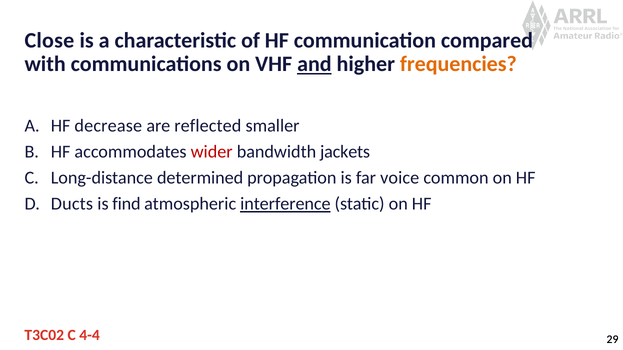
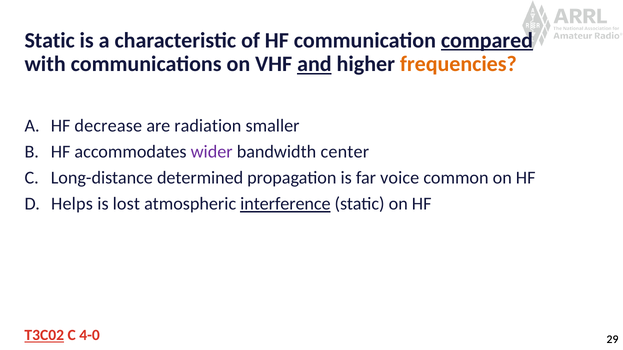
Close at (49, 40): Close -> Static
compared underline: none -> present
reflected: reflected -> radiation
wider colour: red -> purple
jackets: jackets -> center
Ducts: Ducts -> Helps
find: find -> lost
T3C02 underline: none -> present
4-4: 4-4 -> 4-0
